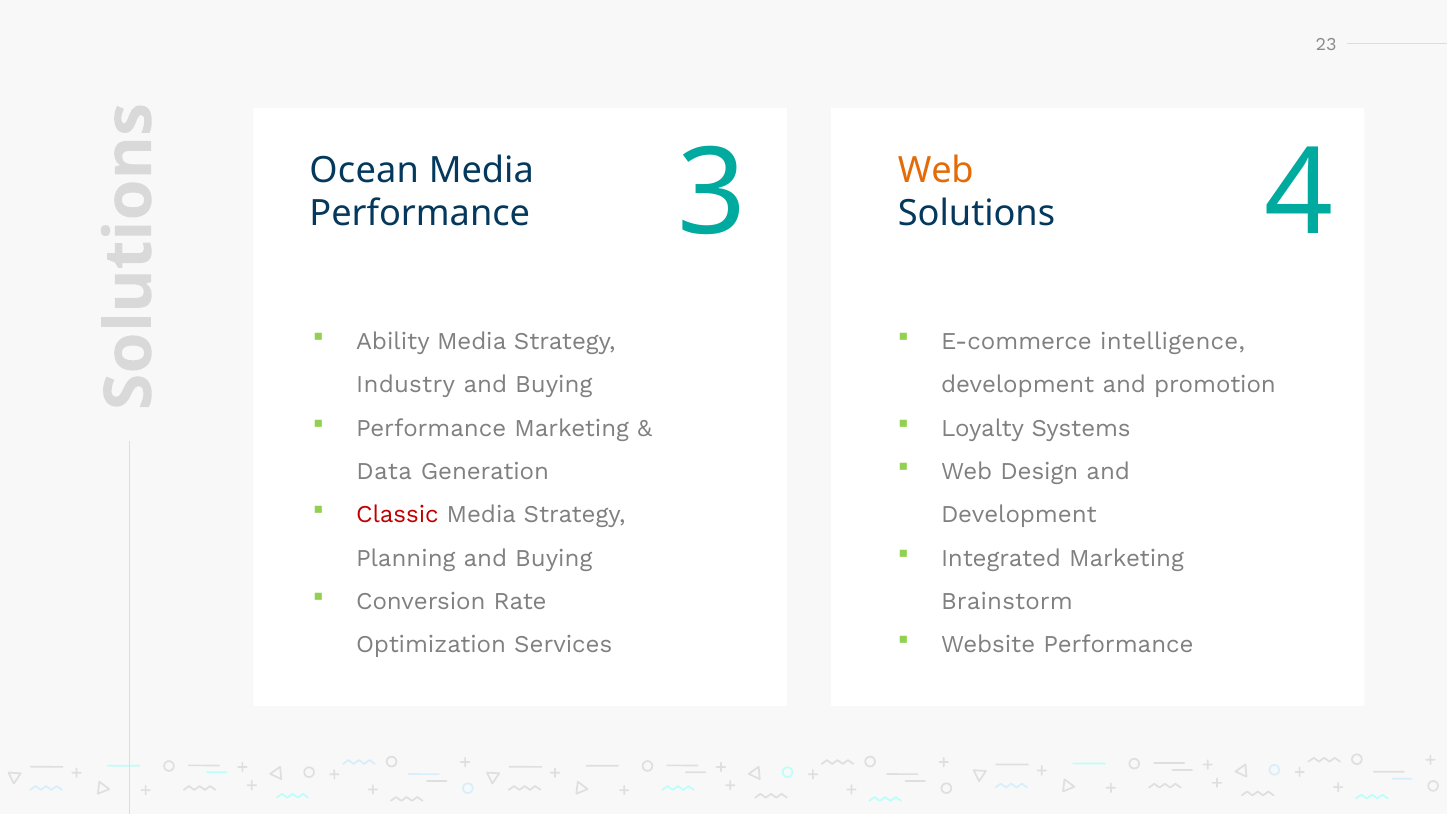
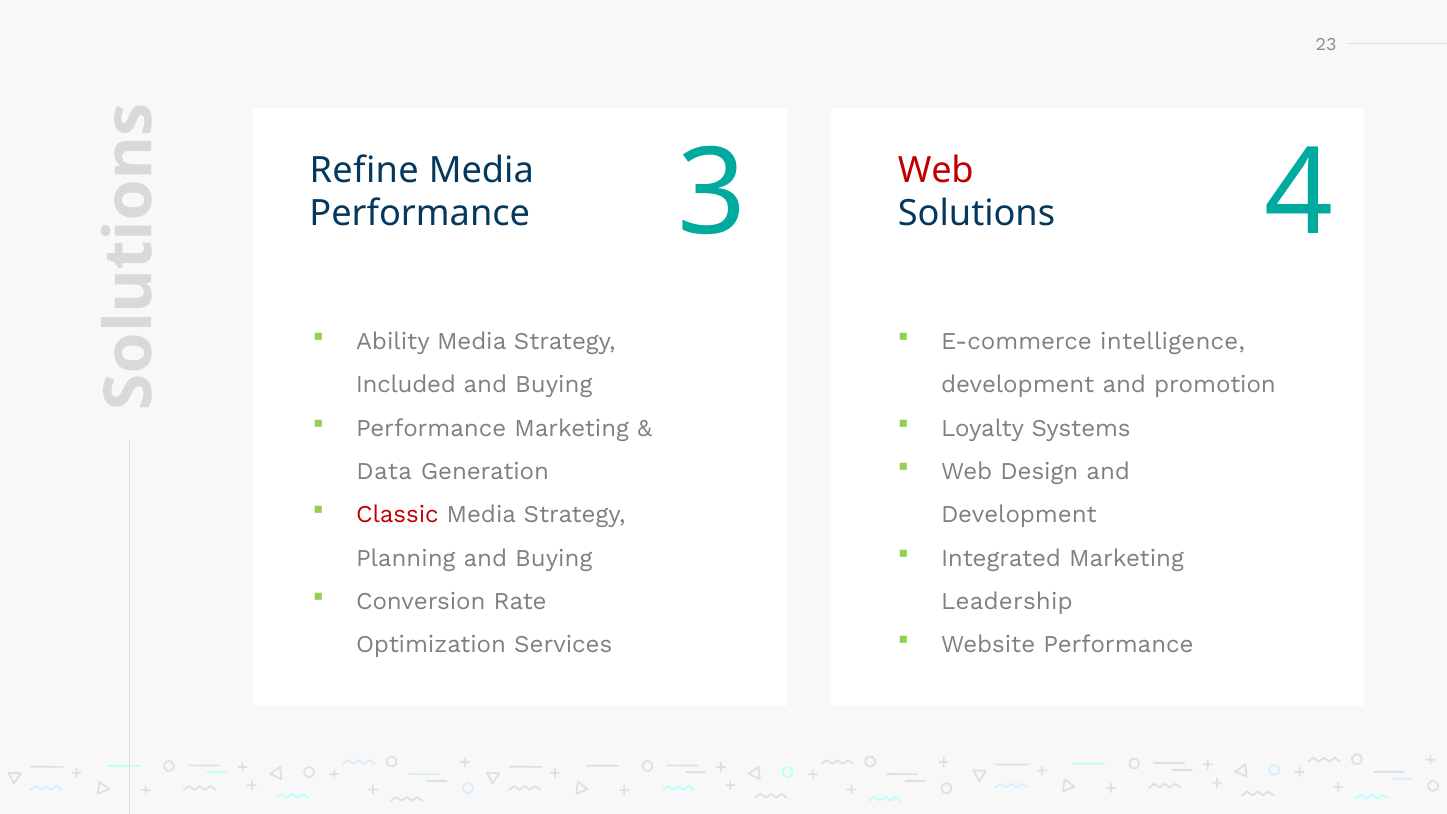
Ocean: Ocean -> Refine
Web at (936, 170) colour: orange -> red
Industry: Industry -> Included
Brainstorm: Brainstorm -> Leadership
